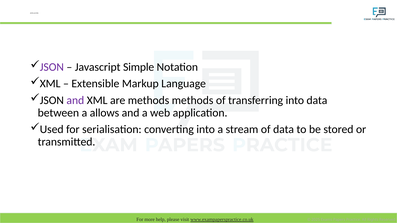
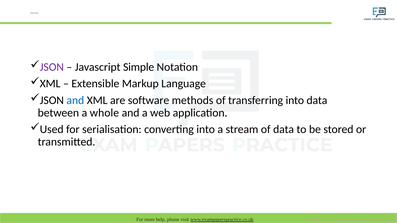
and at (75, 100) colour: purple -> blue
are methods: methods -> software
allows: allows -> whole
